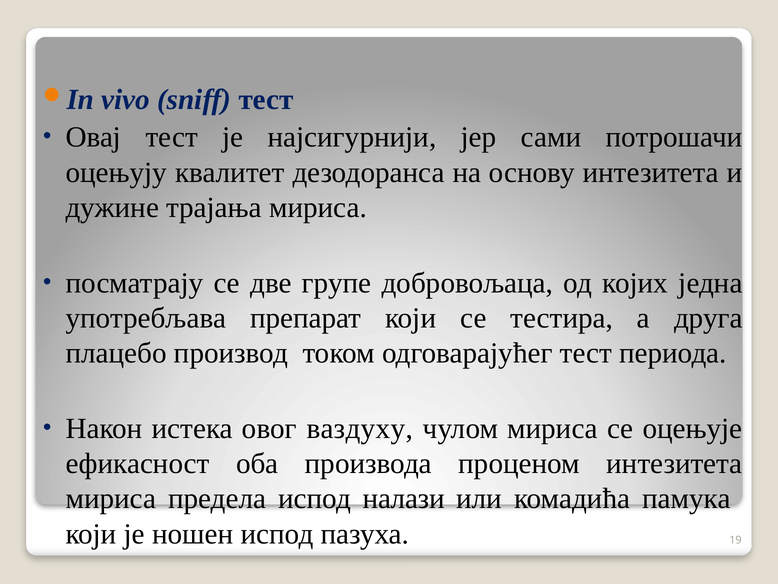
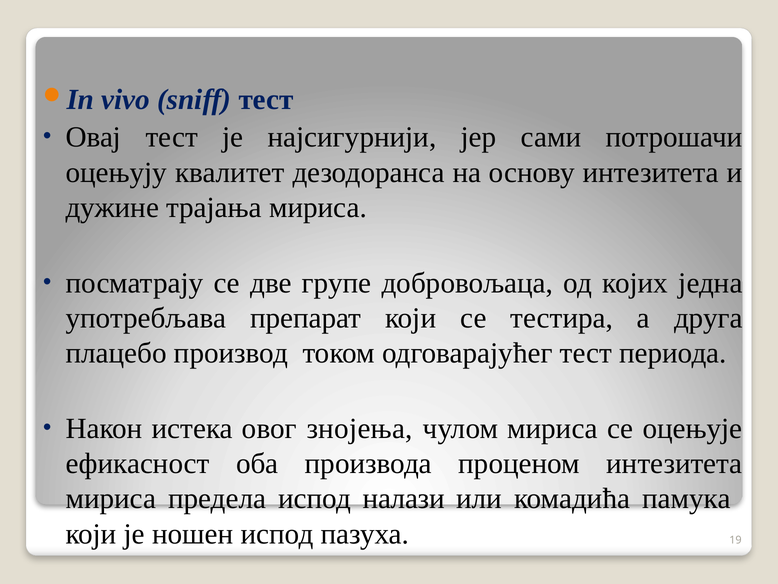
ваздуху: ваздуху -> знојења
